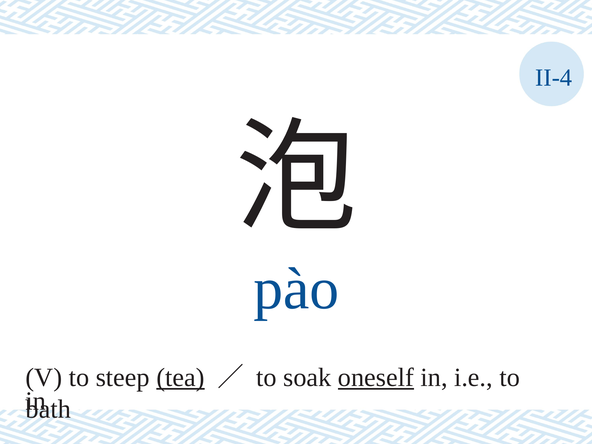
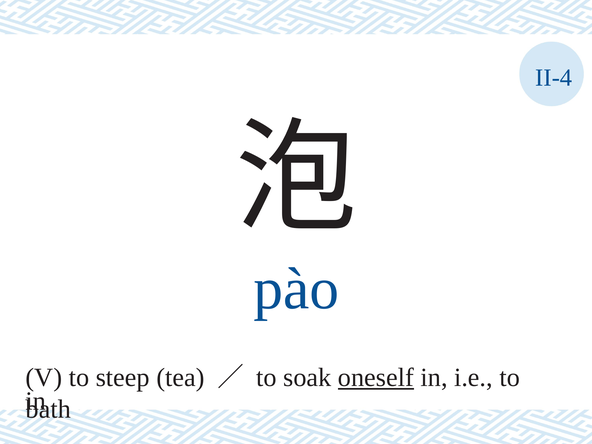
tea underline: present -> none
